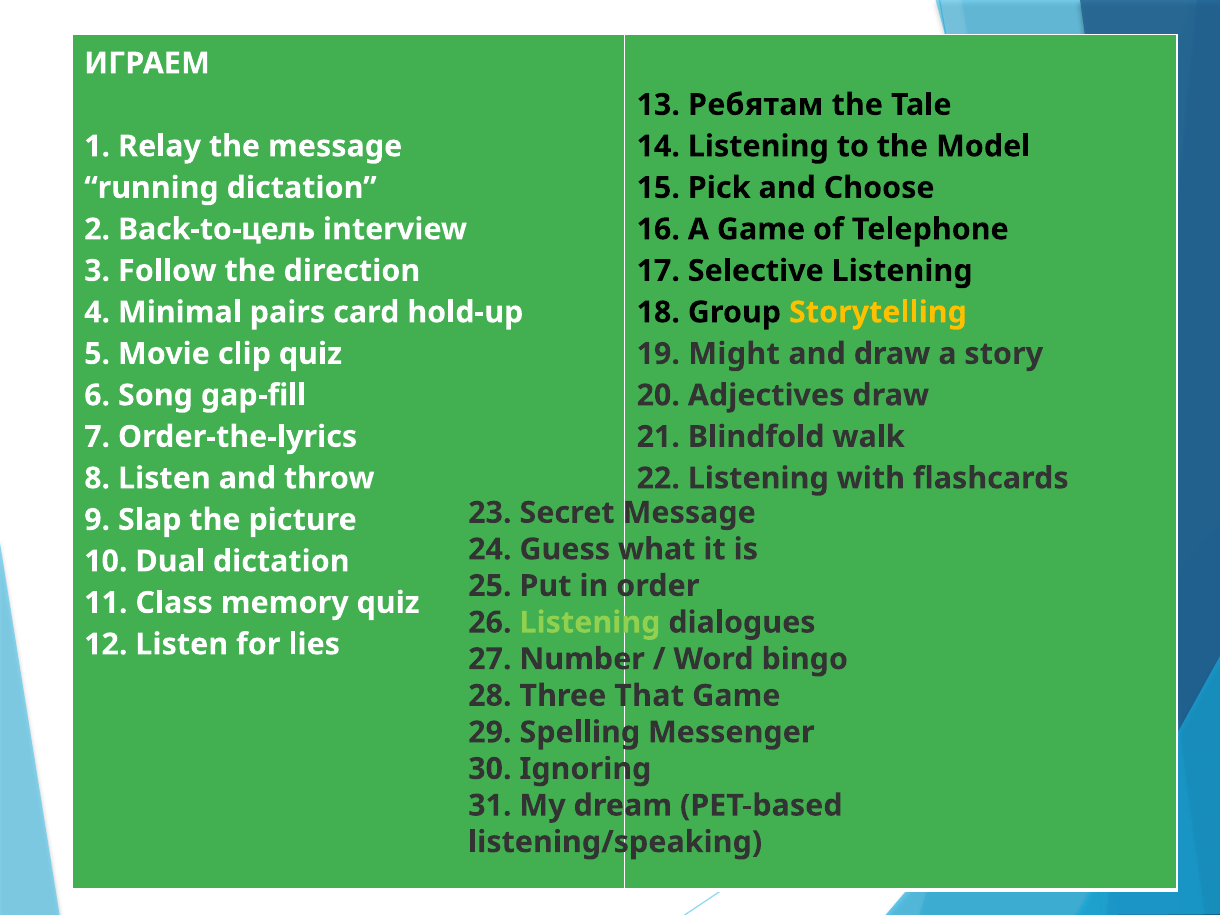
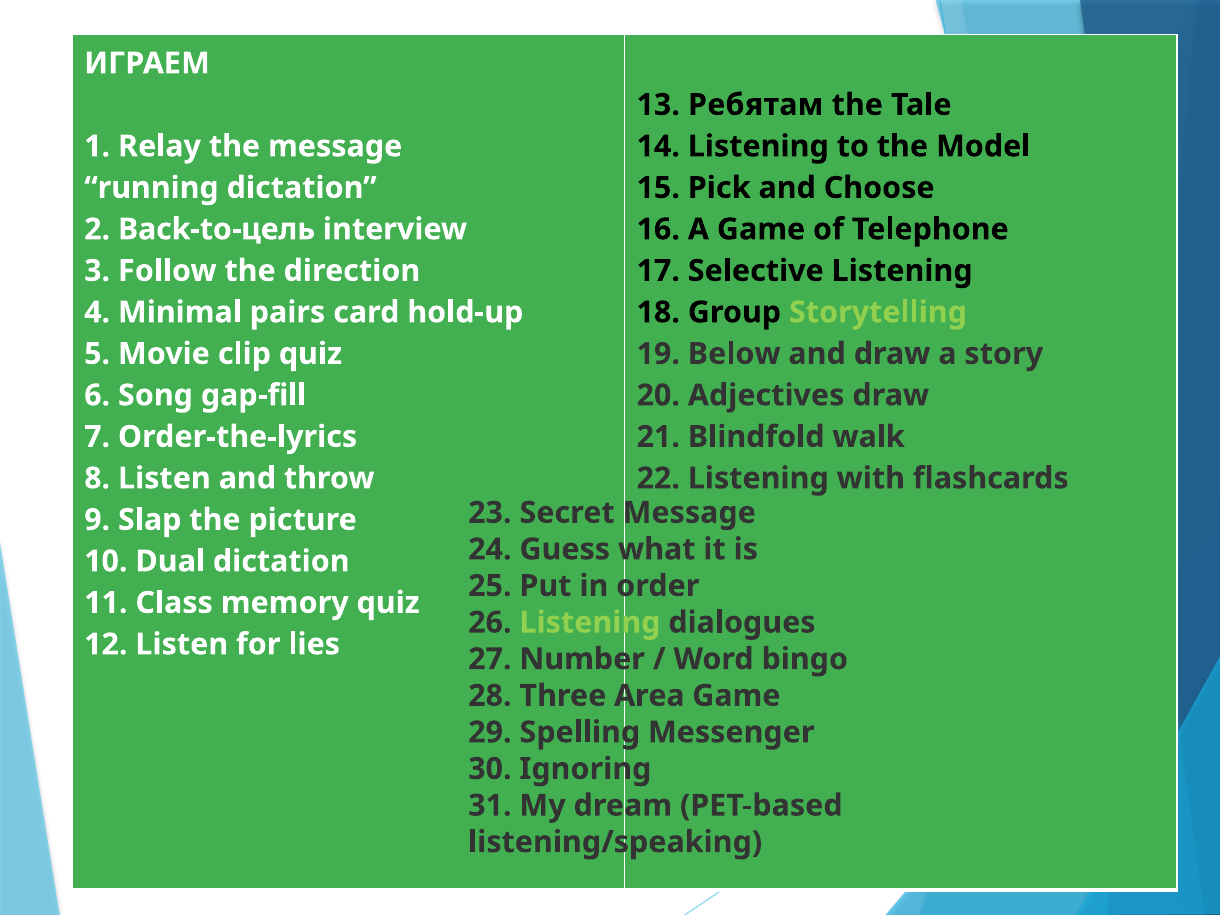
Storytelling colour: yellow -> light green
Might: Might -> Below
That: That -> Area
